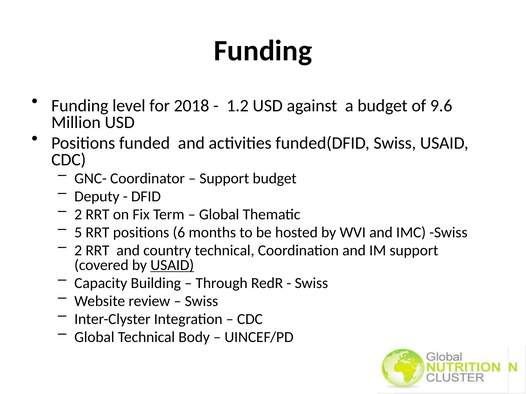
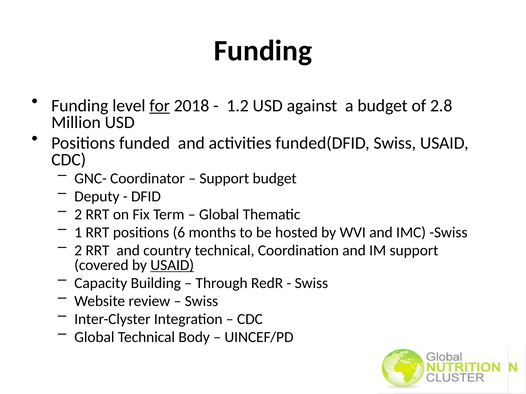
for underline: none -> present
9.6: 9.6 -> 2.8
5: 5 -> 1
